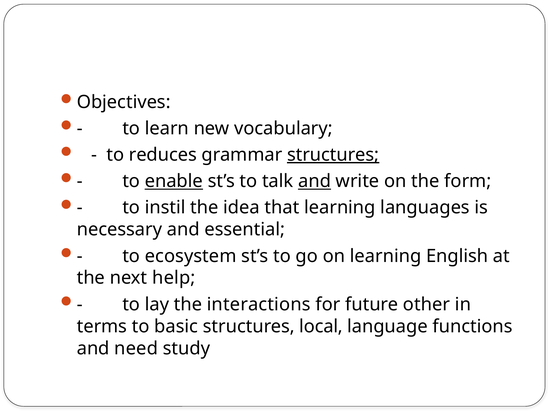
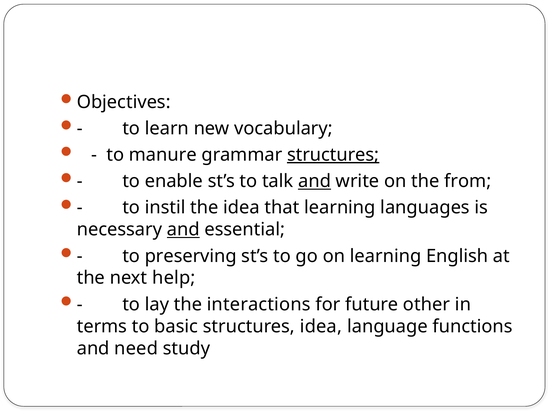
reduces: reduces -> manure
enable underline: present -> none
form: form -> from
and at (183, 229) underline: none -> present
ecosystem: ecosystem -> preserving
structures local: local -> idea
